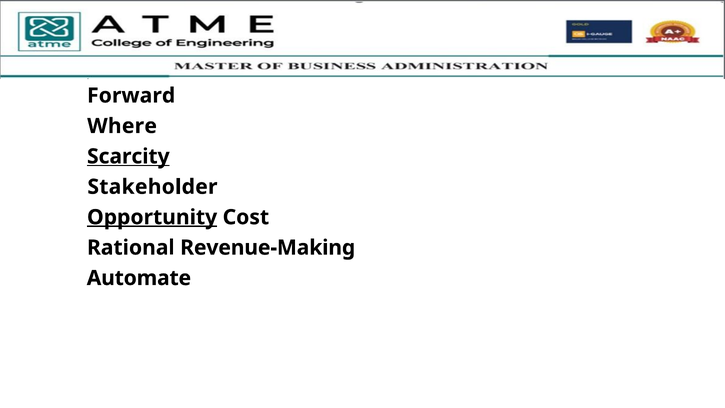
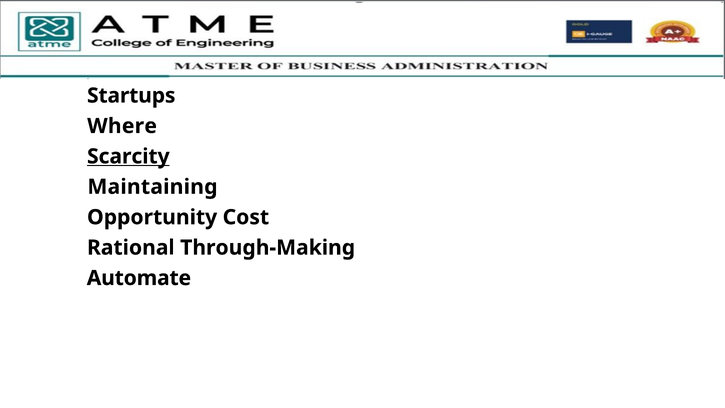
Forward: Forward -> Startups
Stakeholder: Stakeholder -> Maintaining
Opportunity underline: present -> none
Revenue-Making: Revenue-Making -> Through-Making
